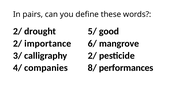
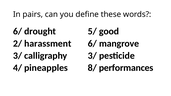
2/ at (18, 31): 2/ -> 6/
importance: importance -> harassment
2/ at (92, 56): 2/ -> 3/
companies: companies -> pineapples
